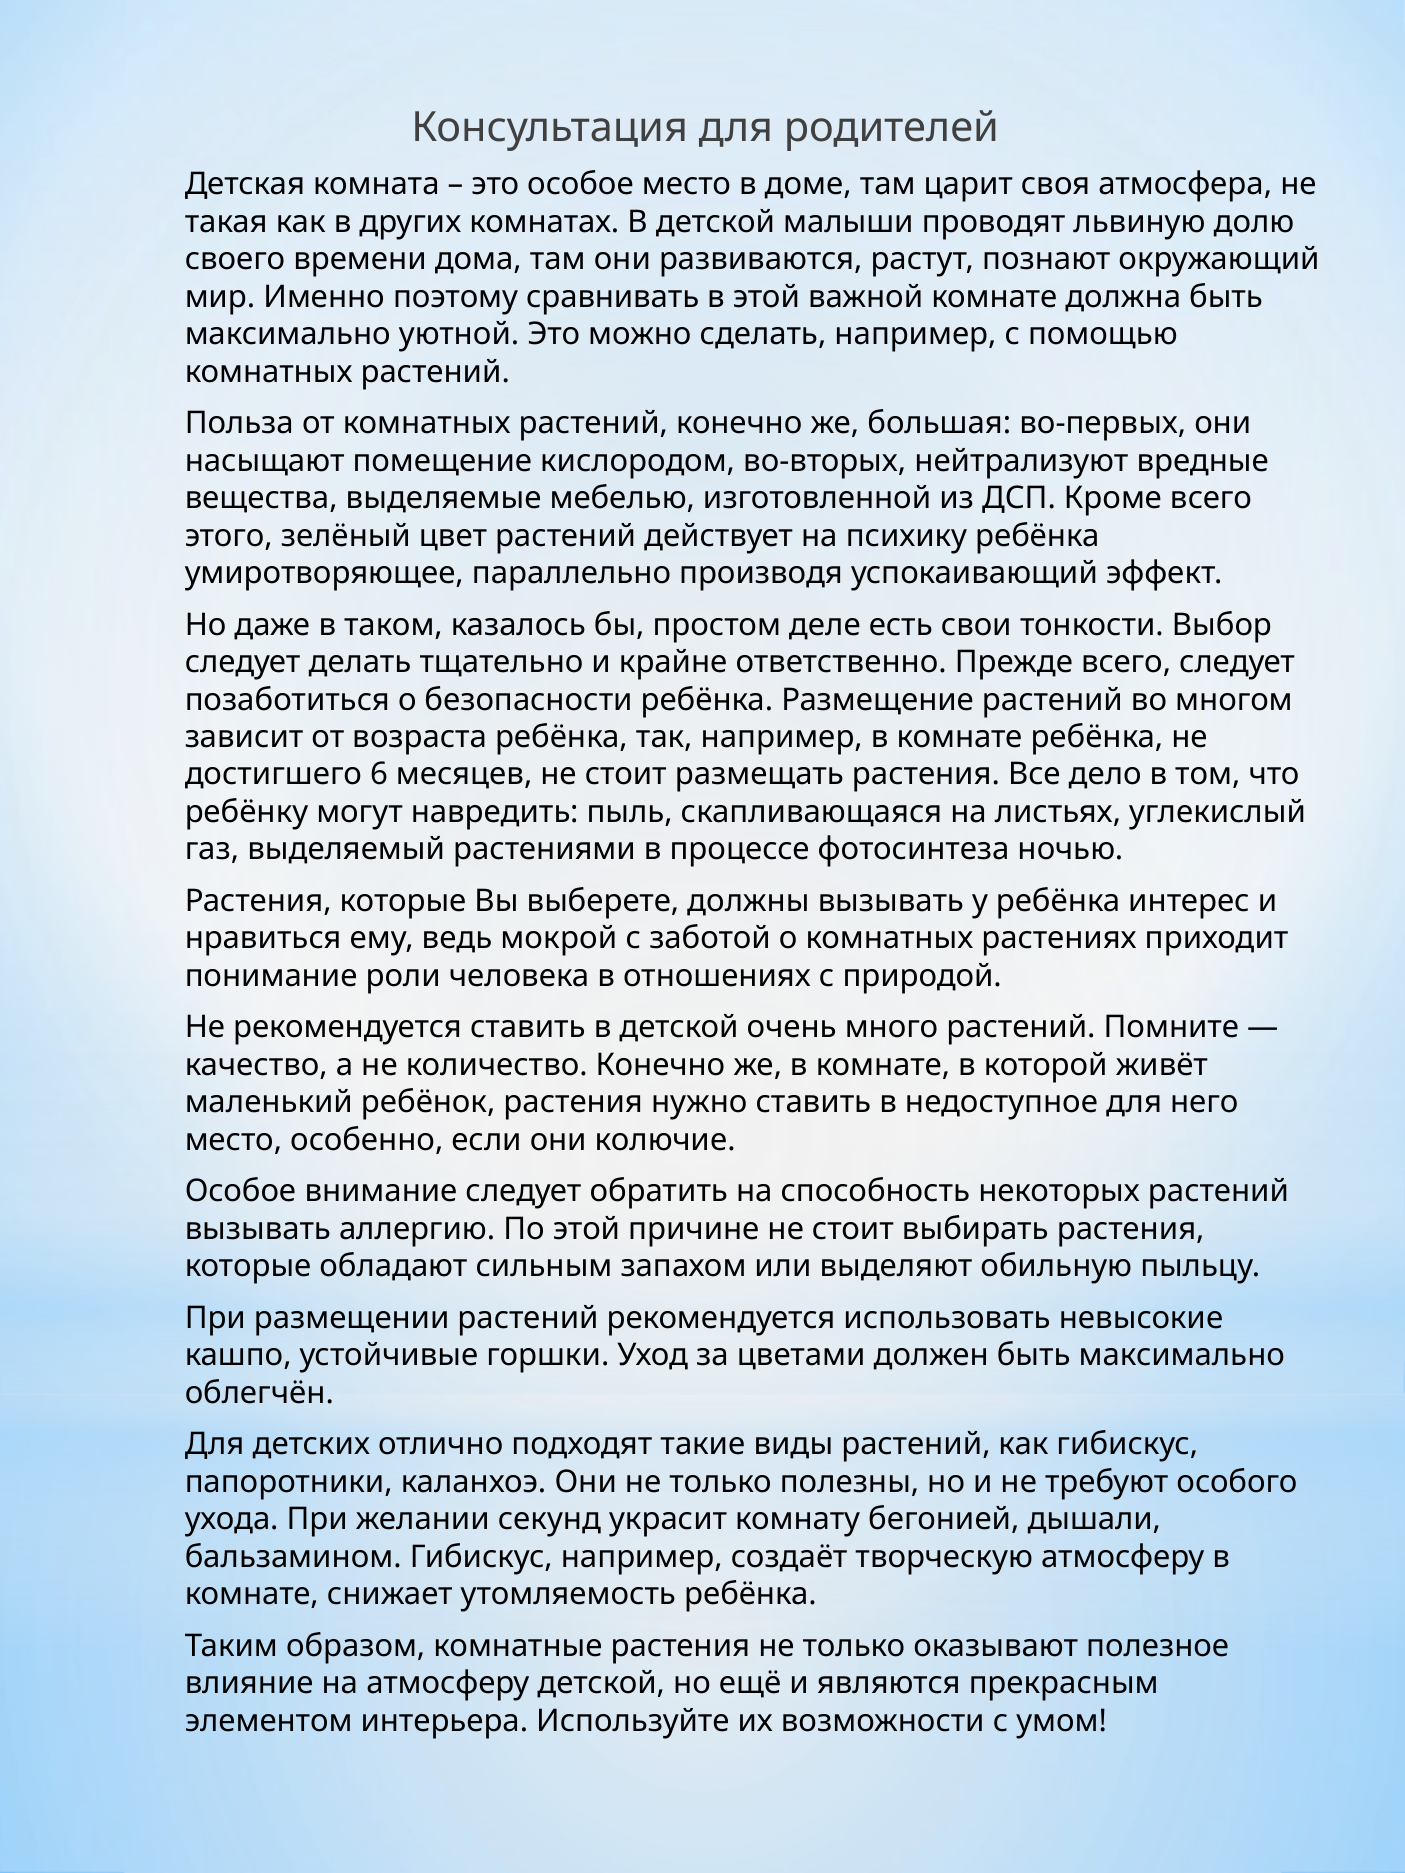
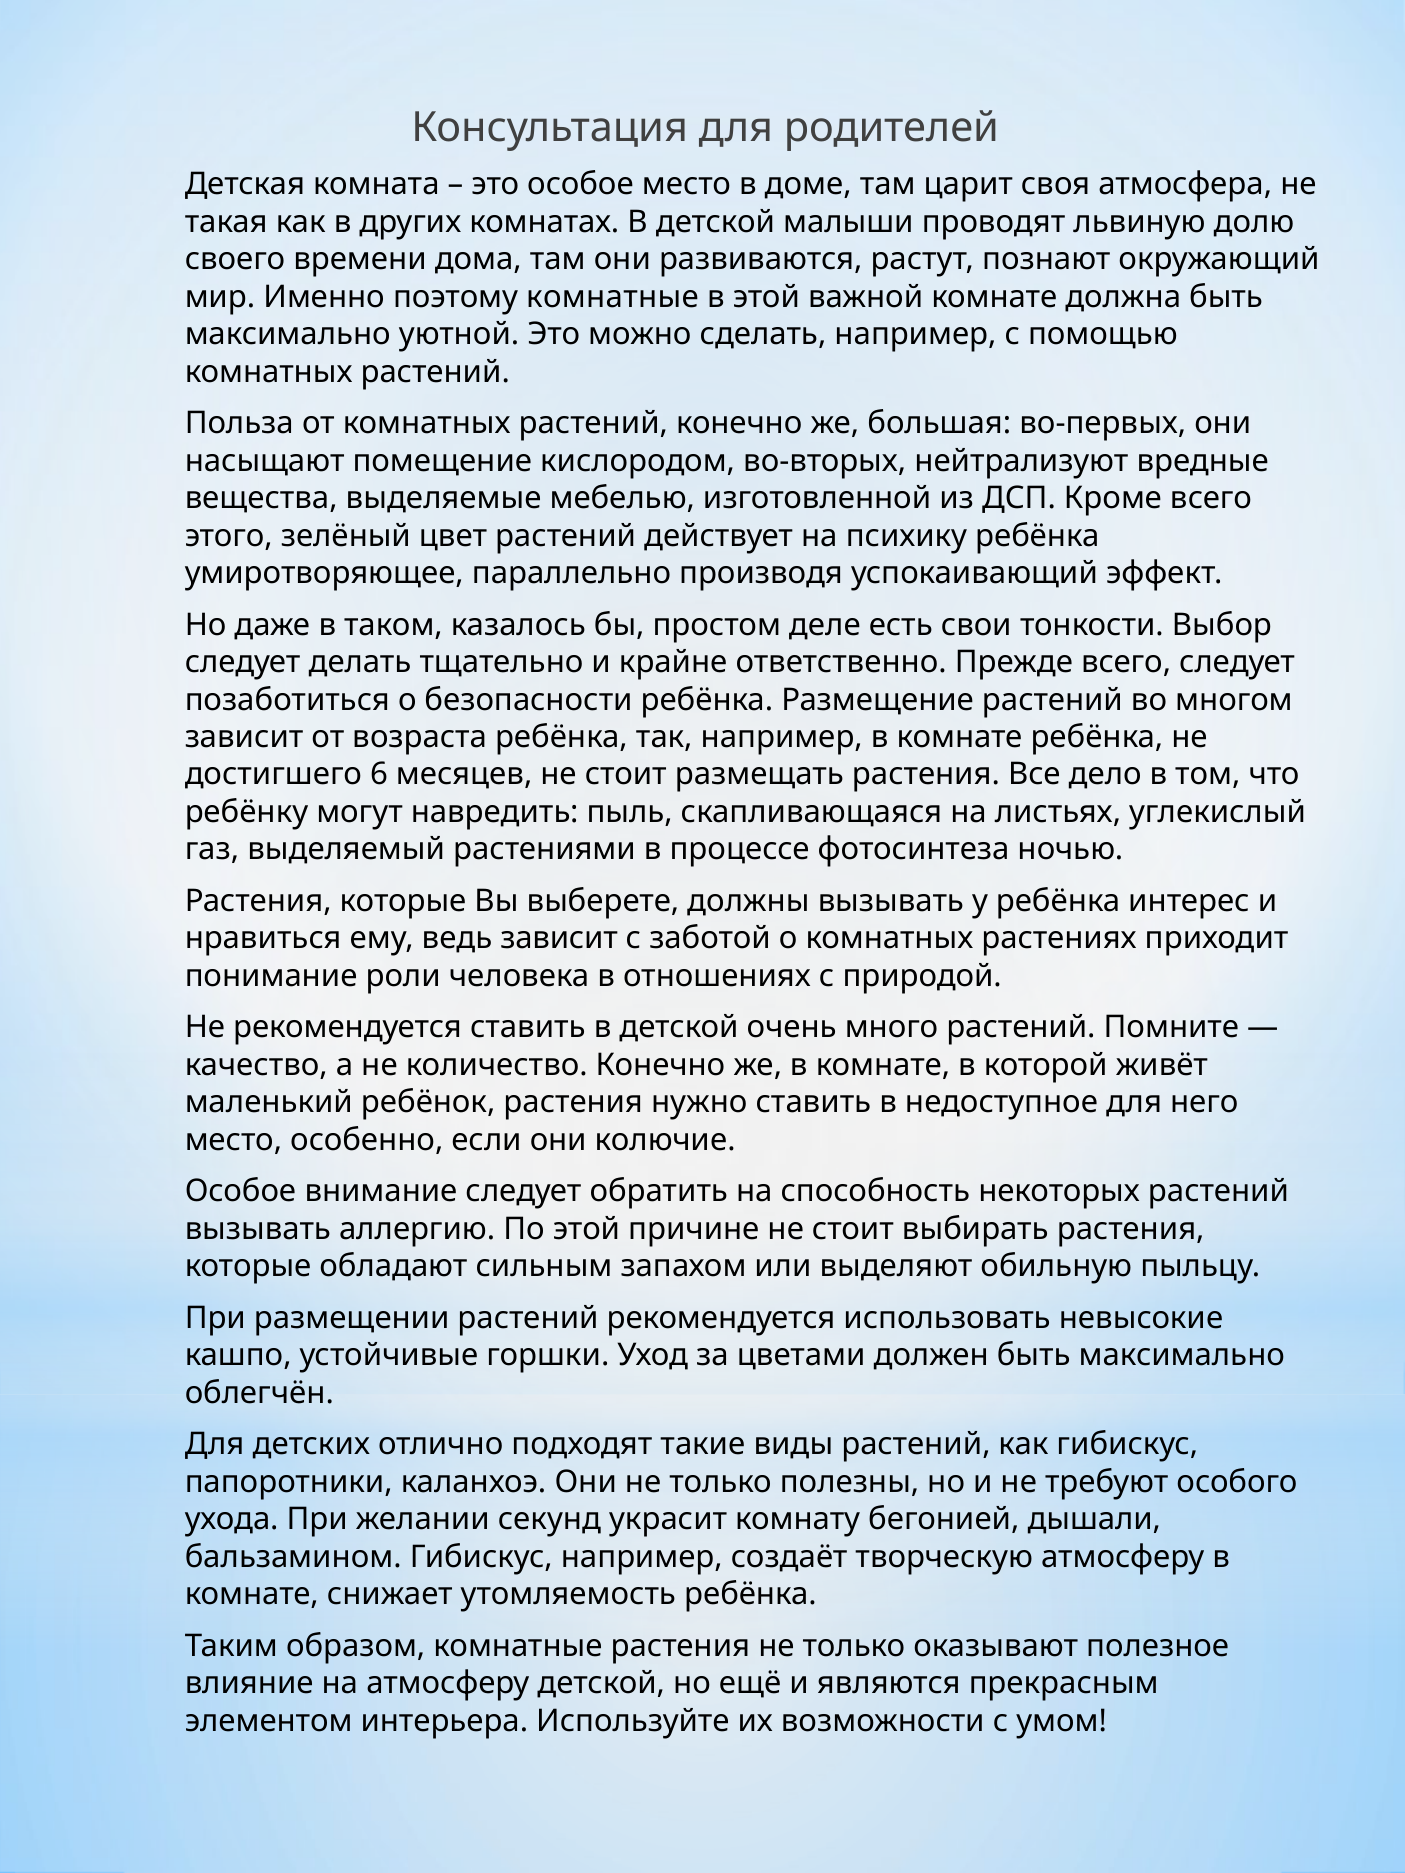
поэтому сравнивать: сравнивать -> комнатные
ведь мокрой: мокрой -> зависит
